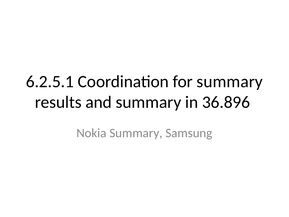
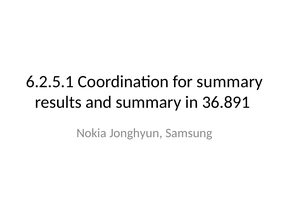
36.896: 36.896 -> 36.891
Nokia Summary: Summary -> Jonghyun
